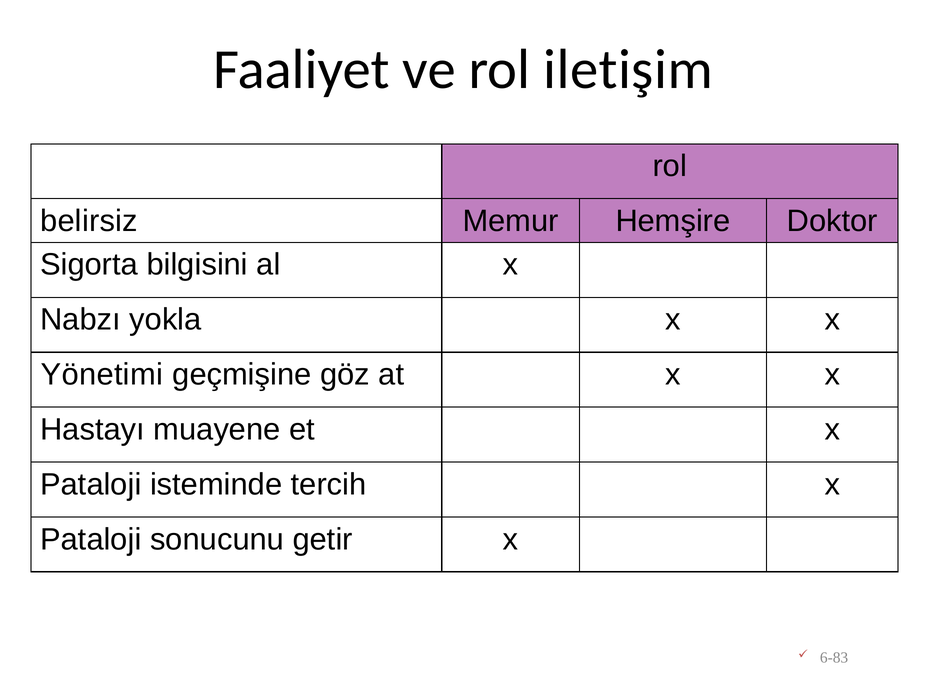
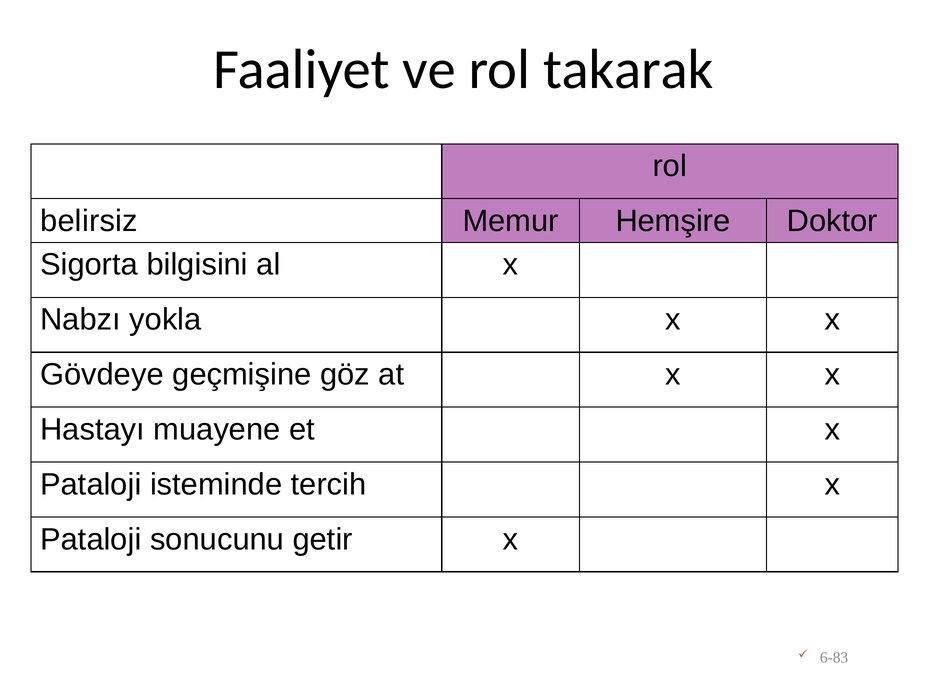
iletişim: iletişim -> takarak
Yönetimi: Yönetimi -> Gövdeye
